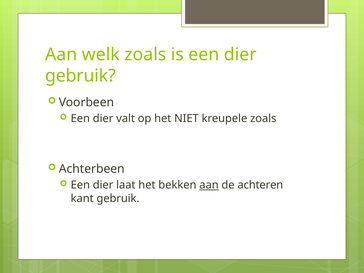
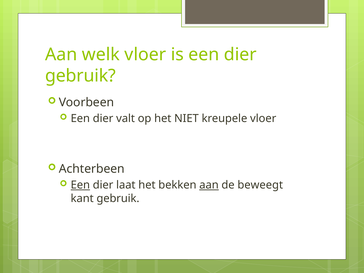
welk zoals: zoals -> vloer
kreupele zoals: zoals -> vloer
Een at (80, 185) underline: none -> present
achteren: achteren -> beweegt
